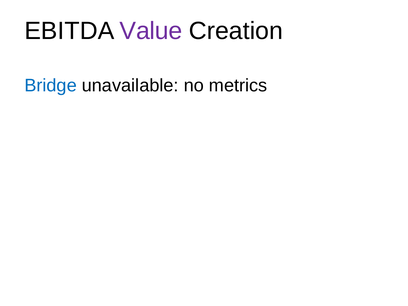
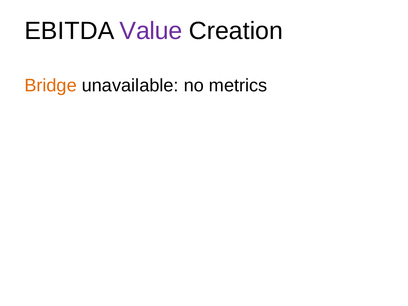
Bridge colour: blue -> orange
